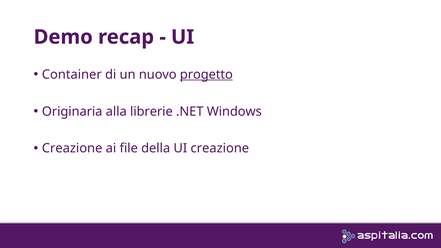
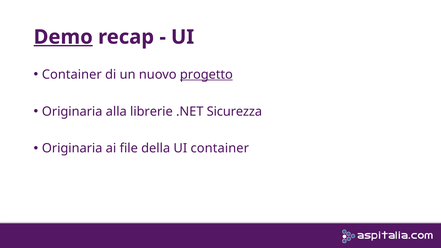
Demo underline: none -> present
Windows: Windows -> Sicurezza
Creazione at (72, 148): Creazione -> Originaria
UI creazione: creazione -> container
